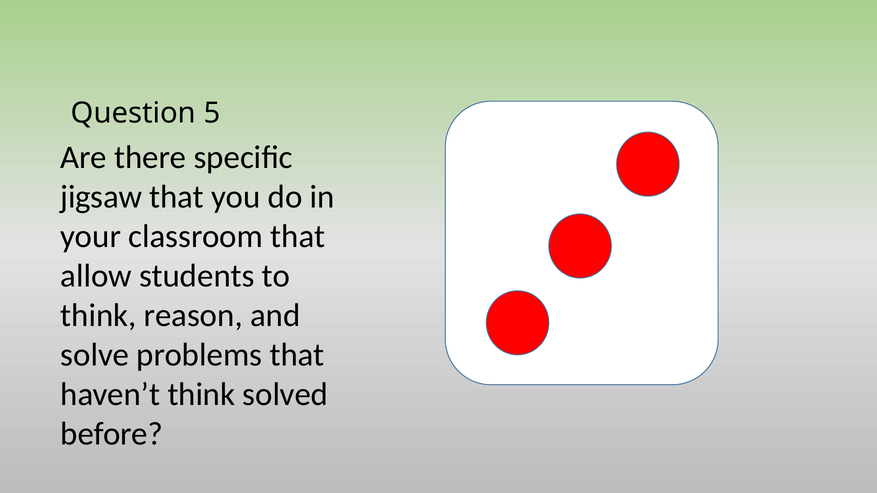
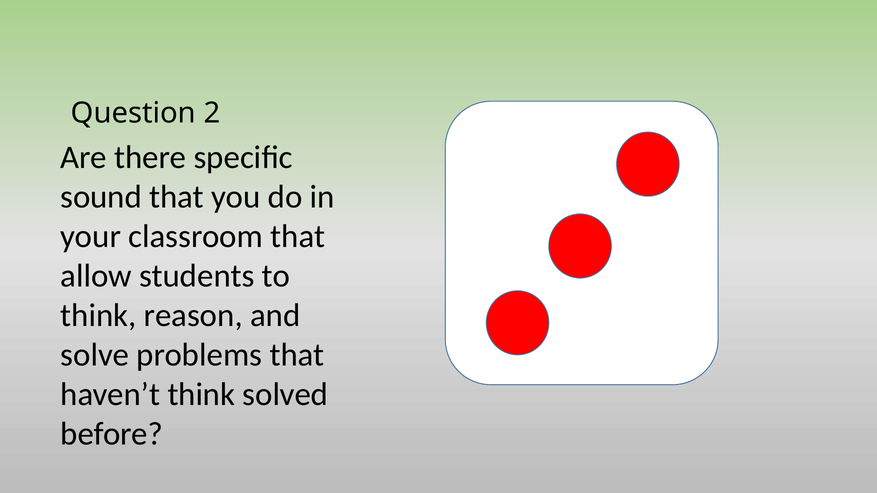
5: 5 -> 2
jigsaw: jigsaw -> sound
